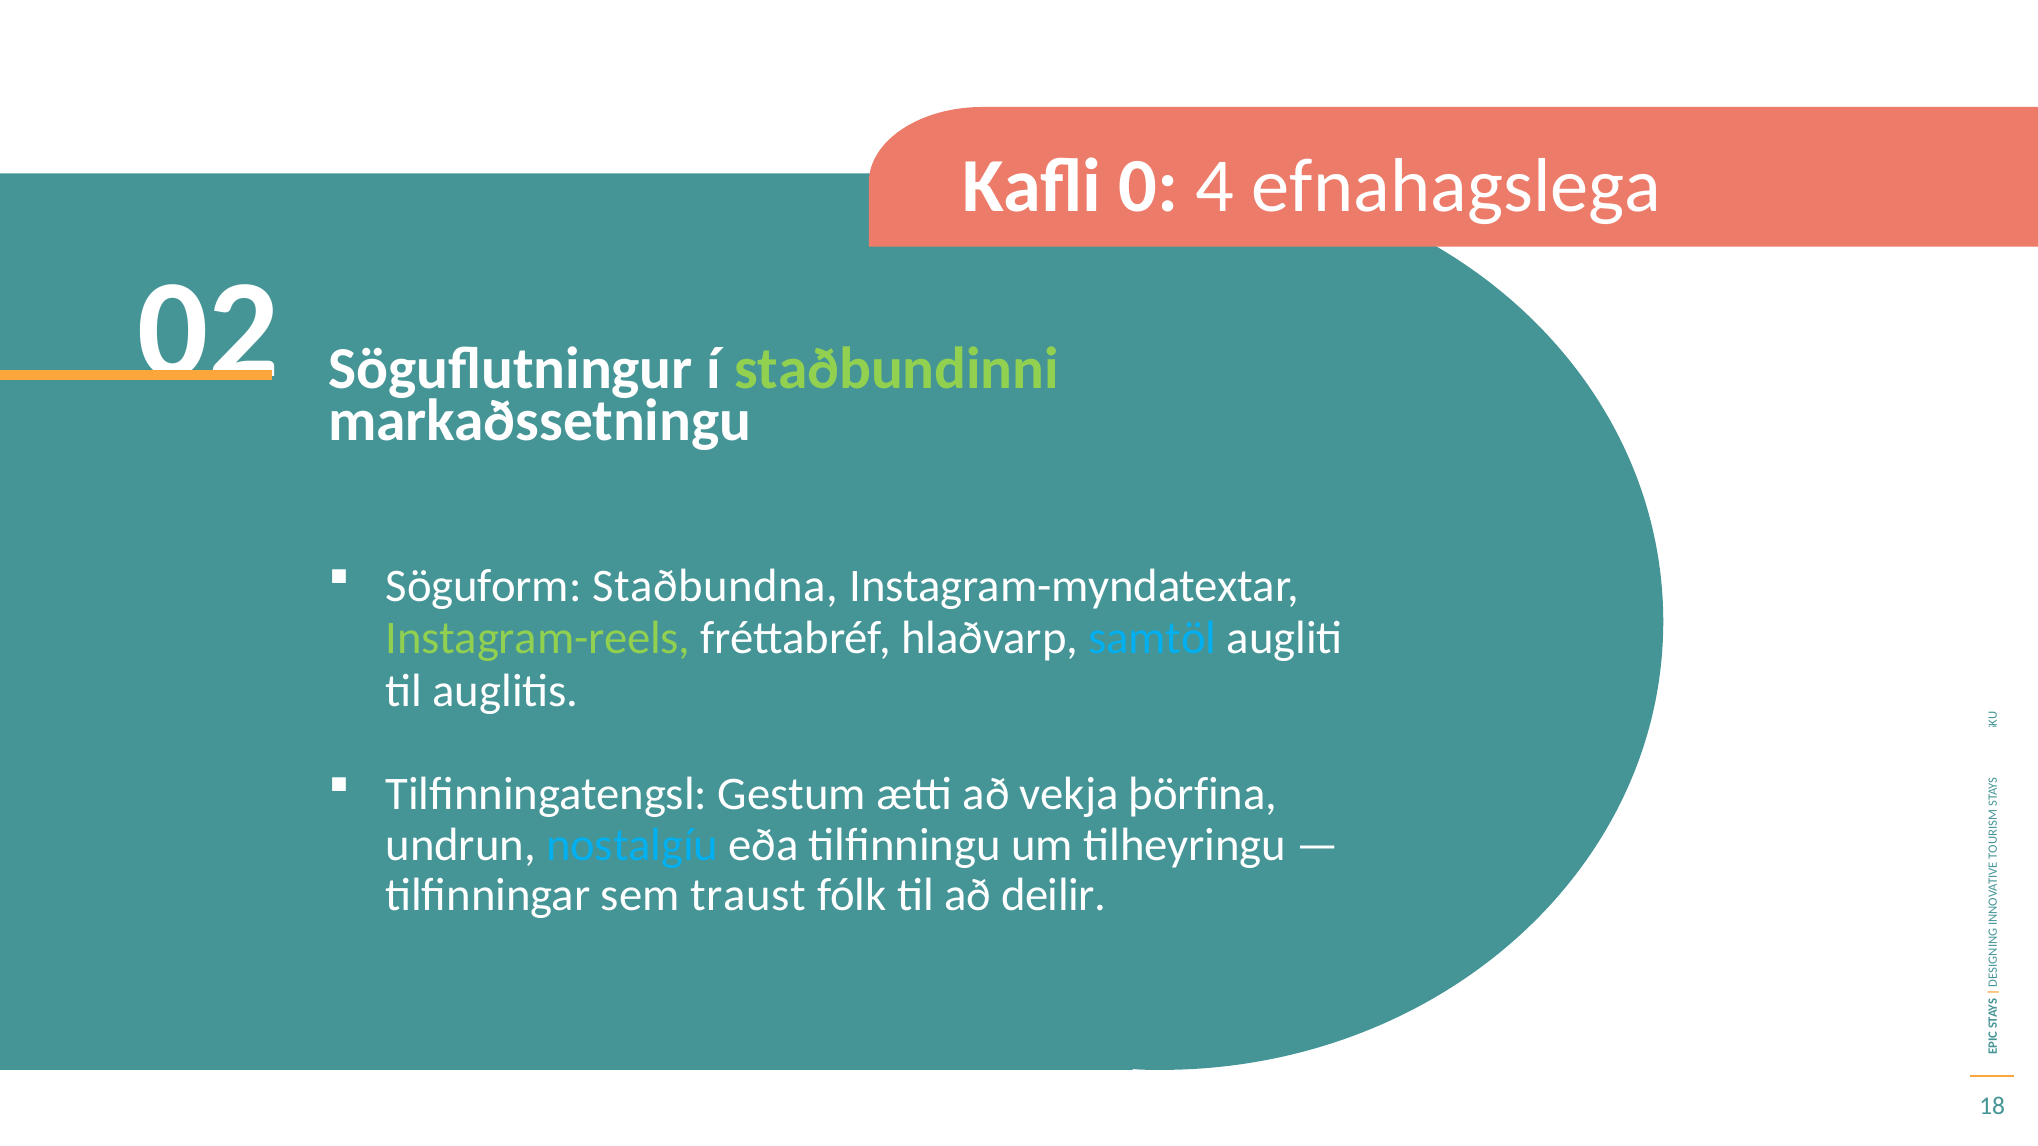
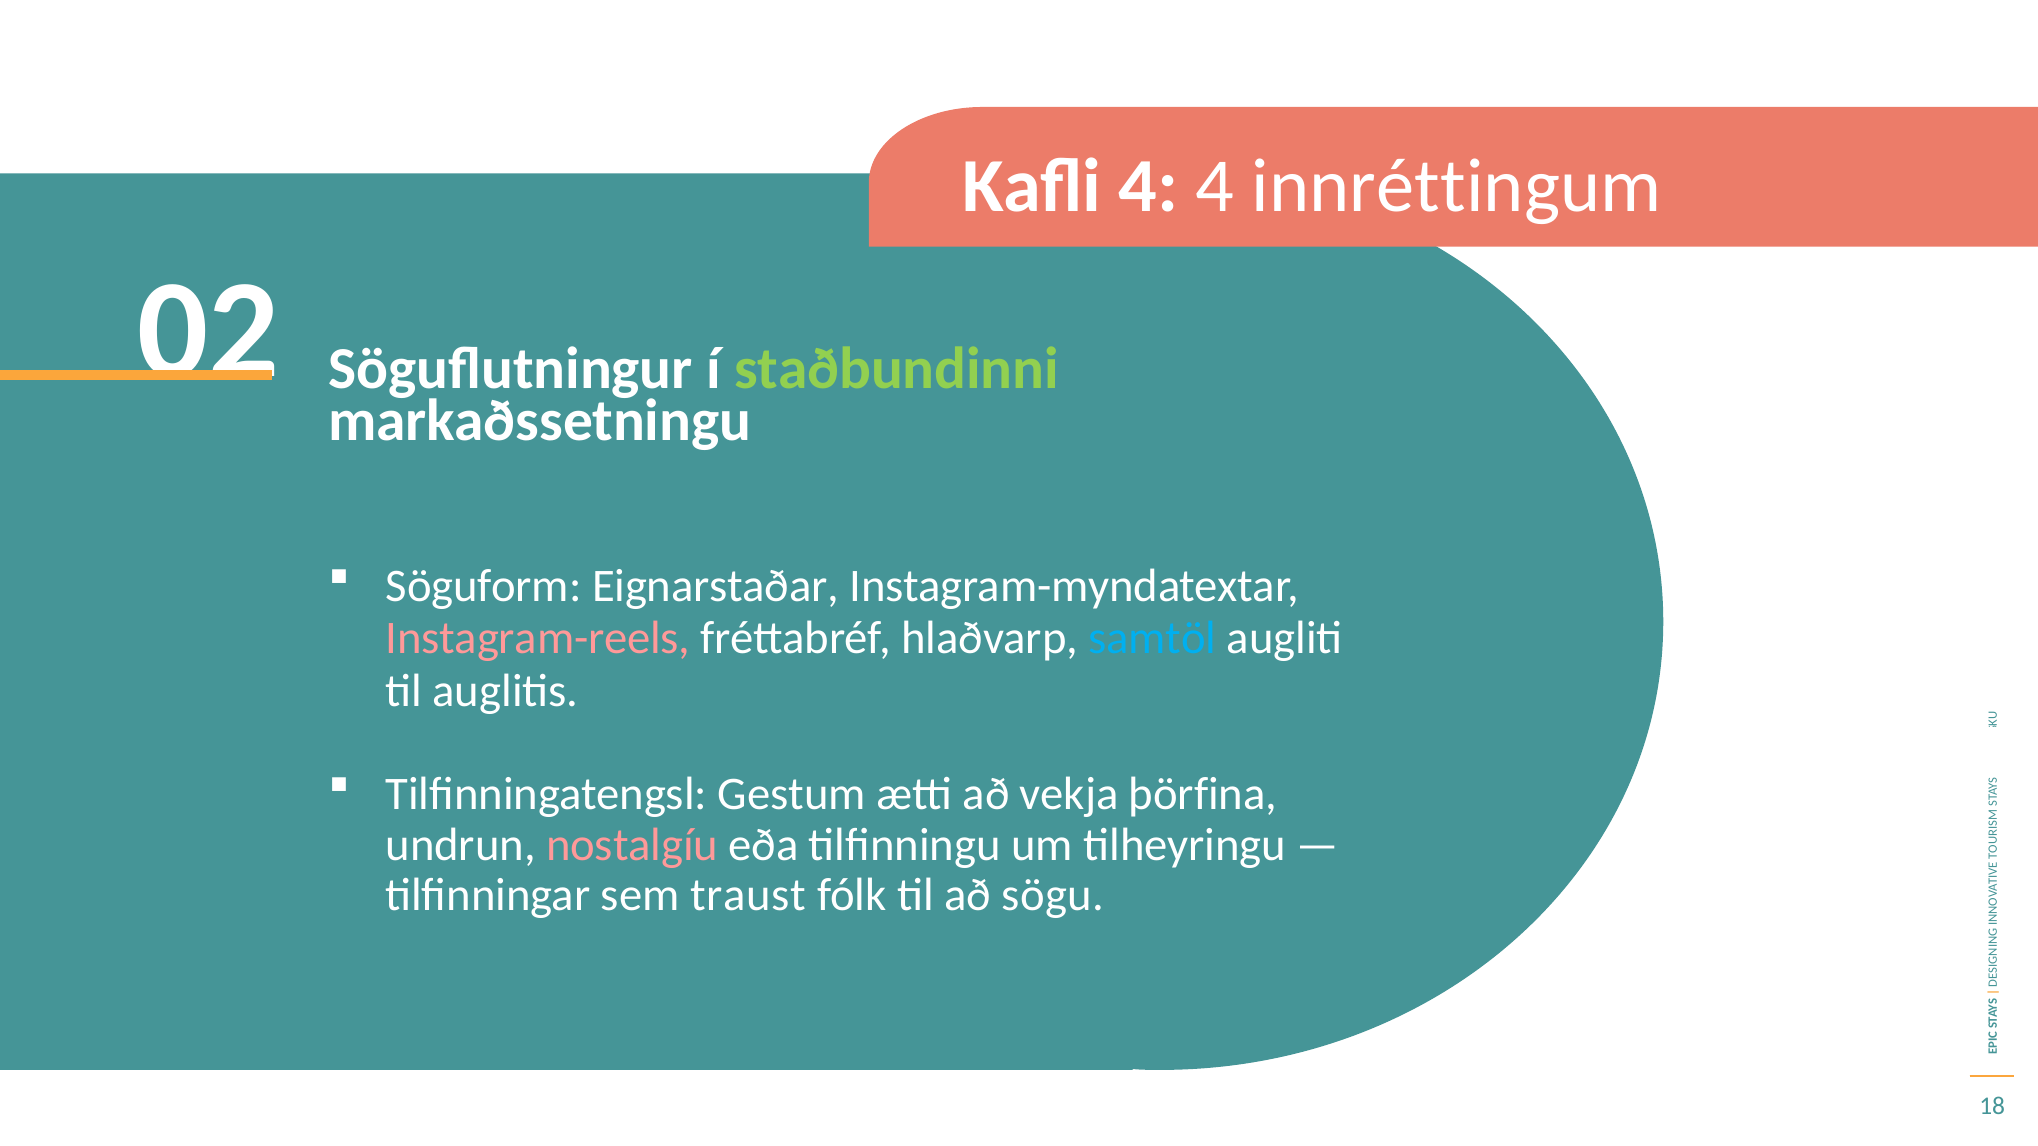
Kafli 0: 0 -> 4
efnahagslega: efnahagslega -> innréttingum
Staðbundna: Staðbundna -> Eignarstaðar
Instagram-reels colour: light green -> pink
nostalgíu colour: light blue -> pink
deilir: deilir -> sögu
